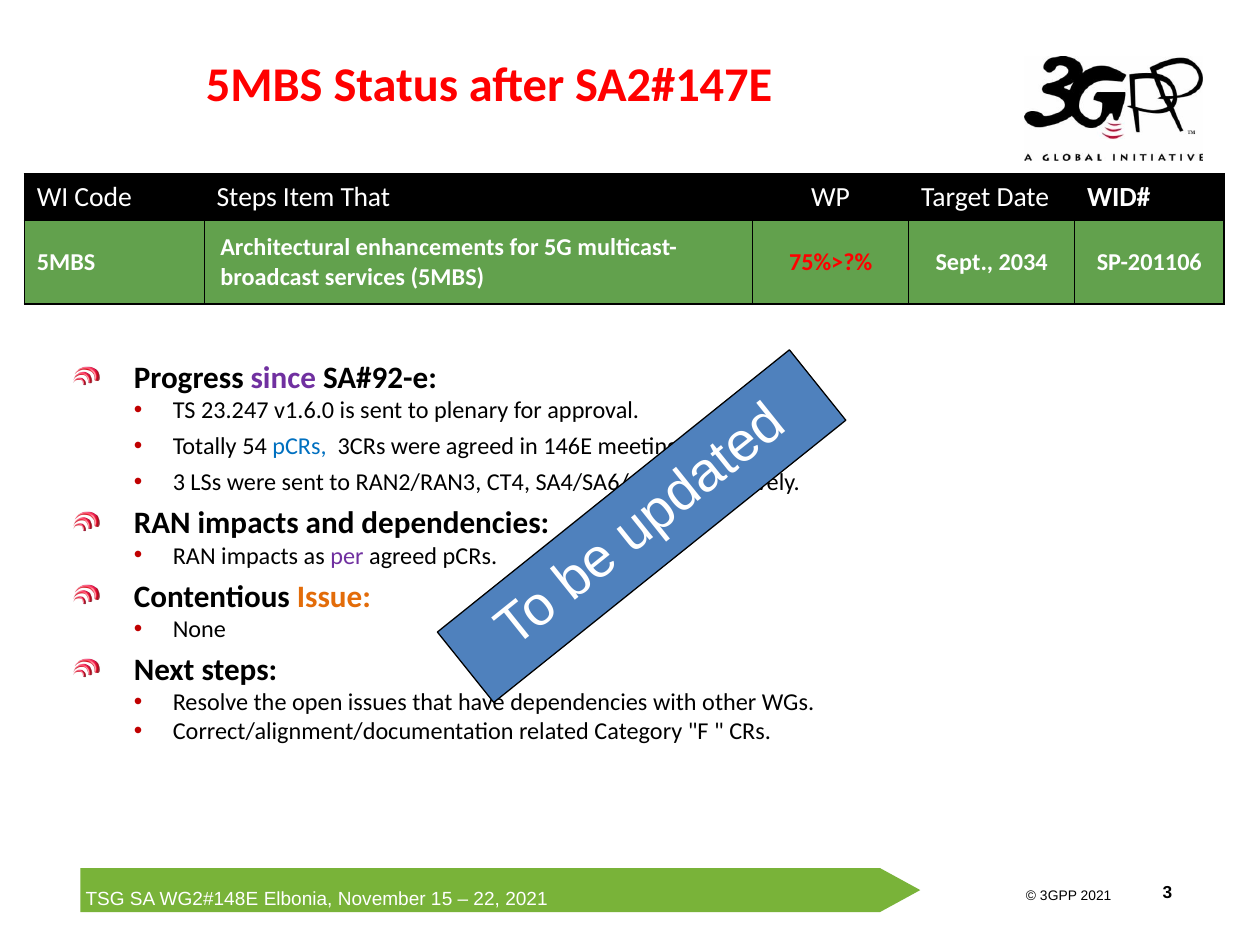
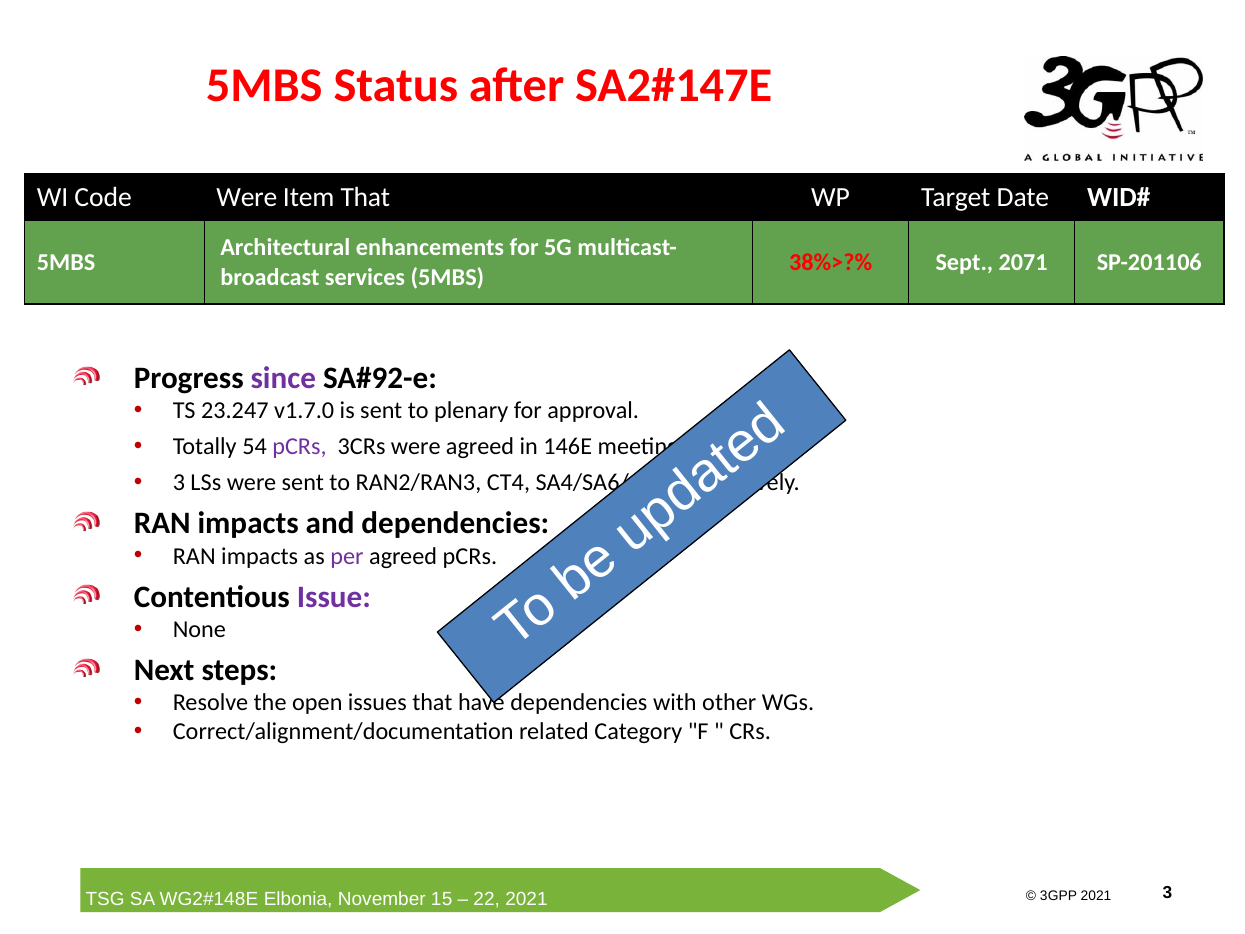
Code Steps: Steps -> Were
75%>?%: 75%>?% -> 38%>?%
2034: 2034 -> 2071
v1.6.0: v1.6.0 -> v1.7.0
pCRs at (299, 447) colour: blue -> purple
Issue colour: orange -> purple
